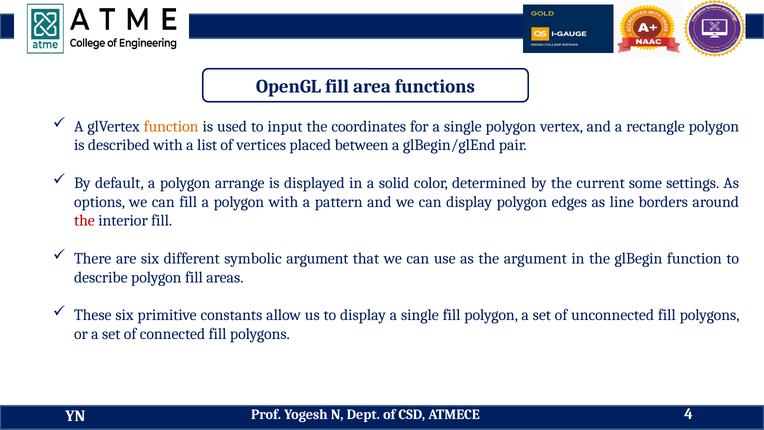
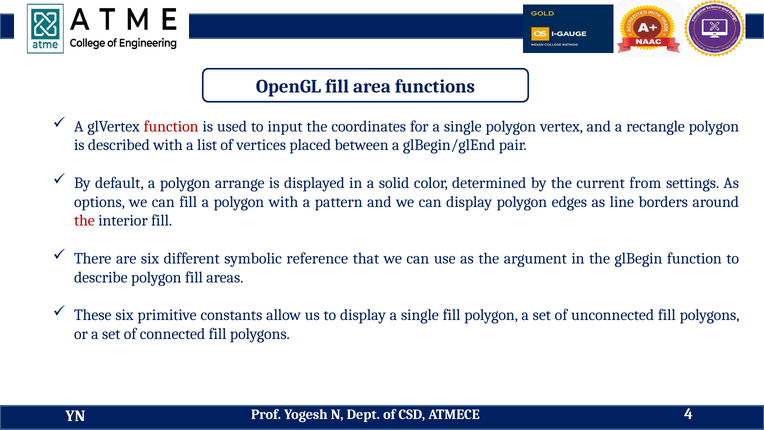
function at (171, 126) colour: orange -> red
some: some -> from
symbolic argument: argument -> reference
